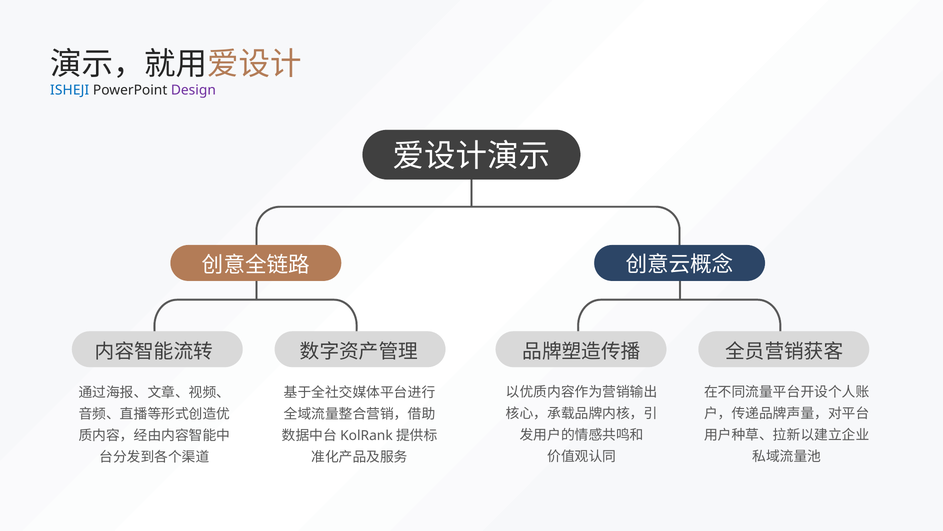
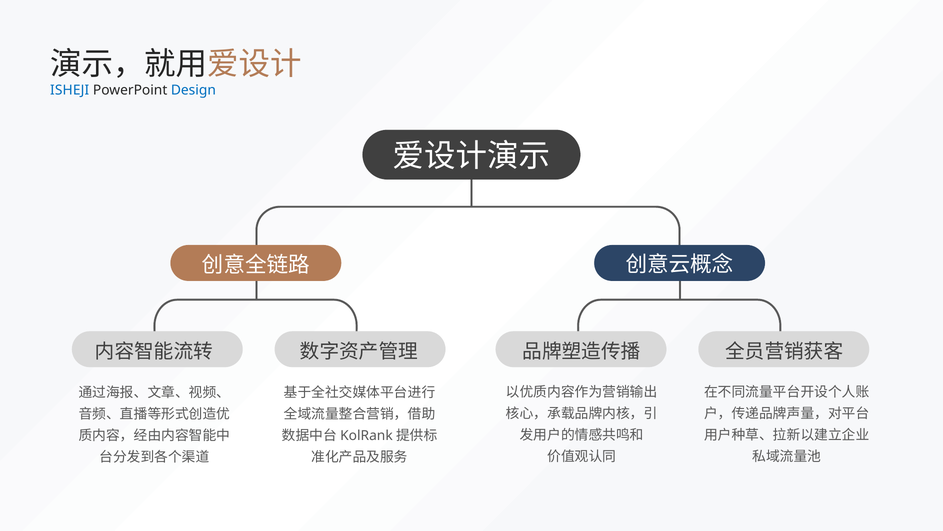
Design colour: purple -> blue
